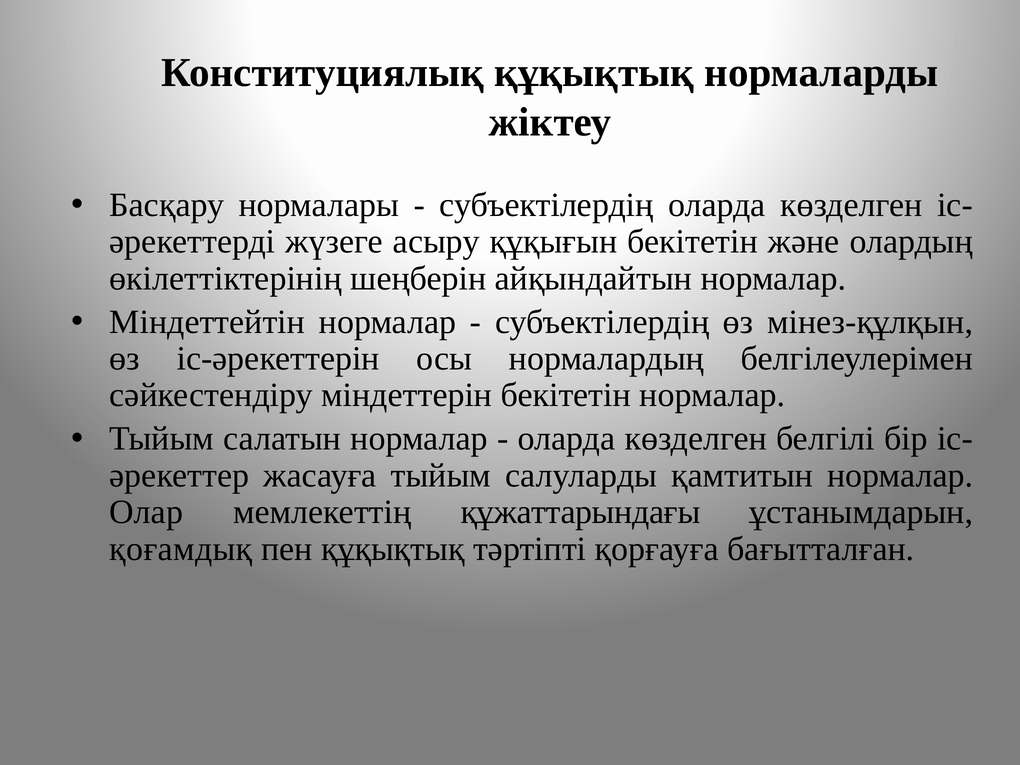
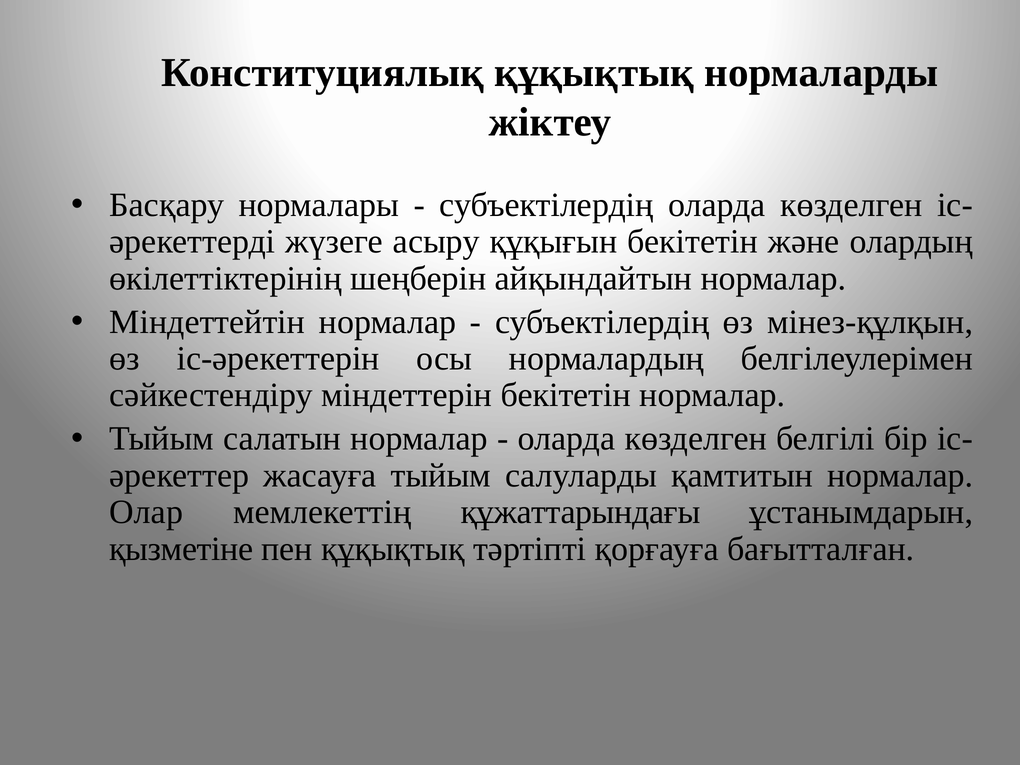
қоғамдық: қоғамдық -> қызметіне
